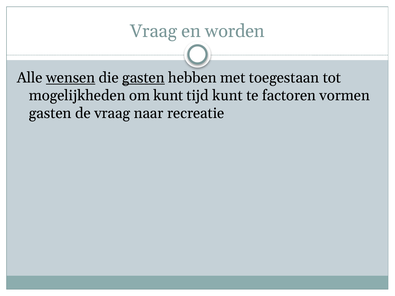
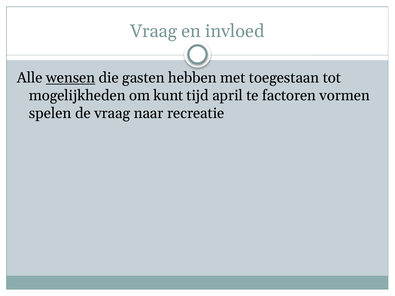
worden: worden -> invloed
gasten at (143, 78) underline: present -> none
tijd kunt: kunt -> april
gasten at (50, 113): gasten -> spelen
